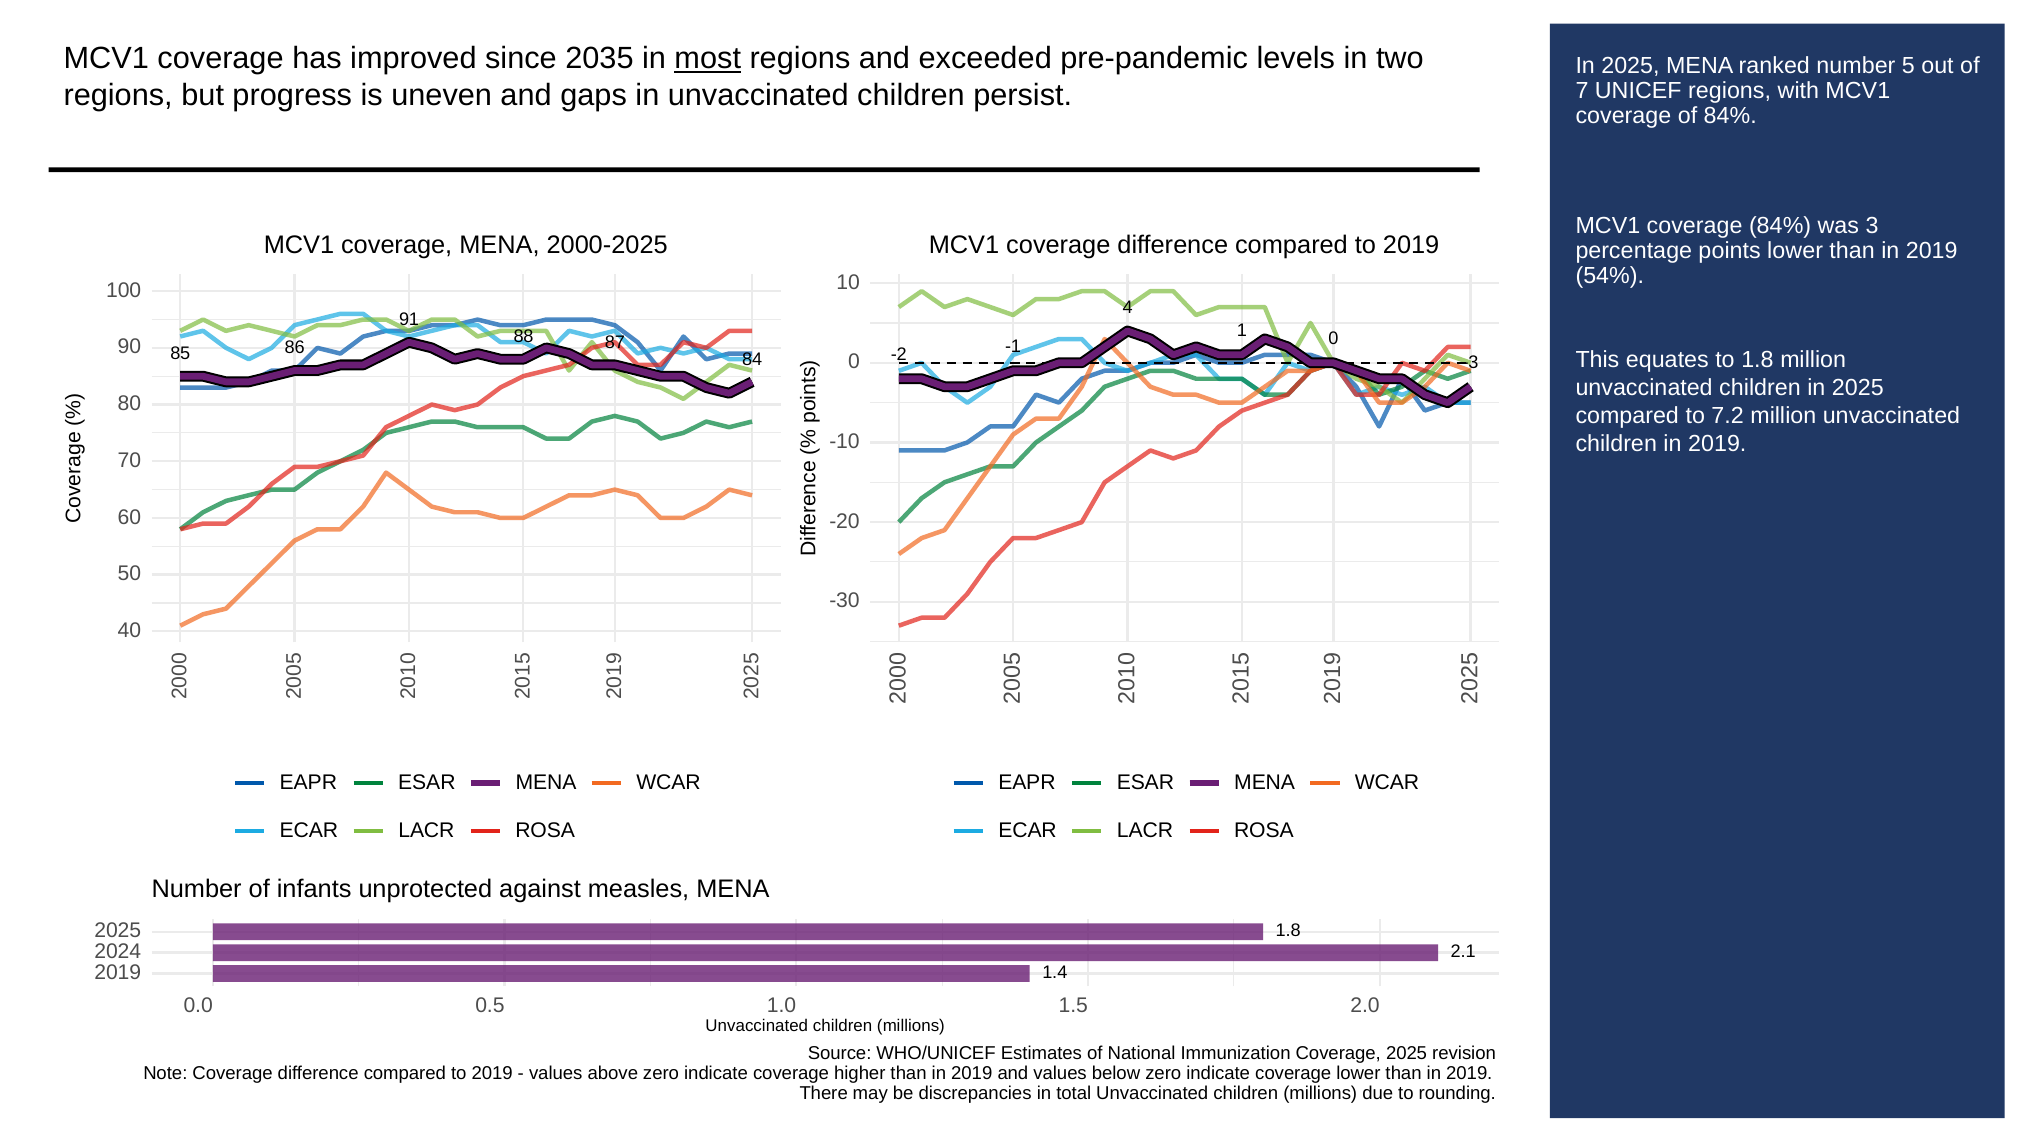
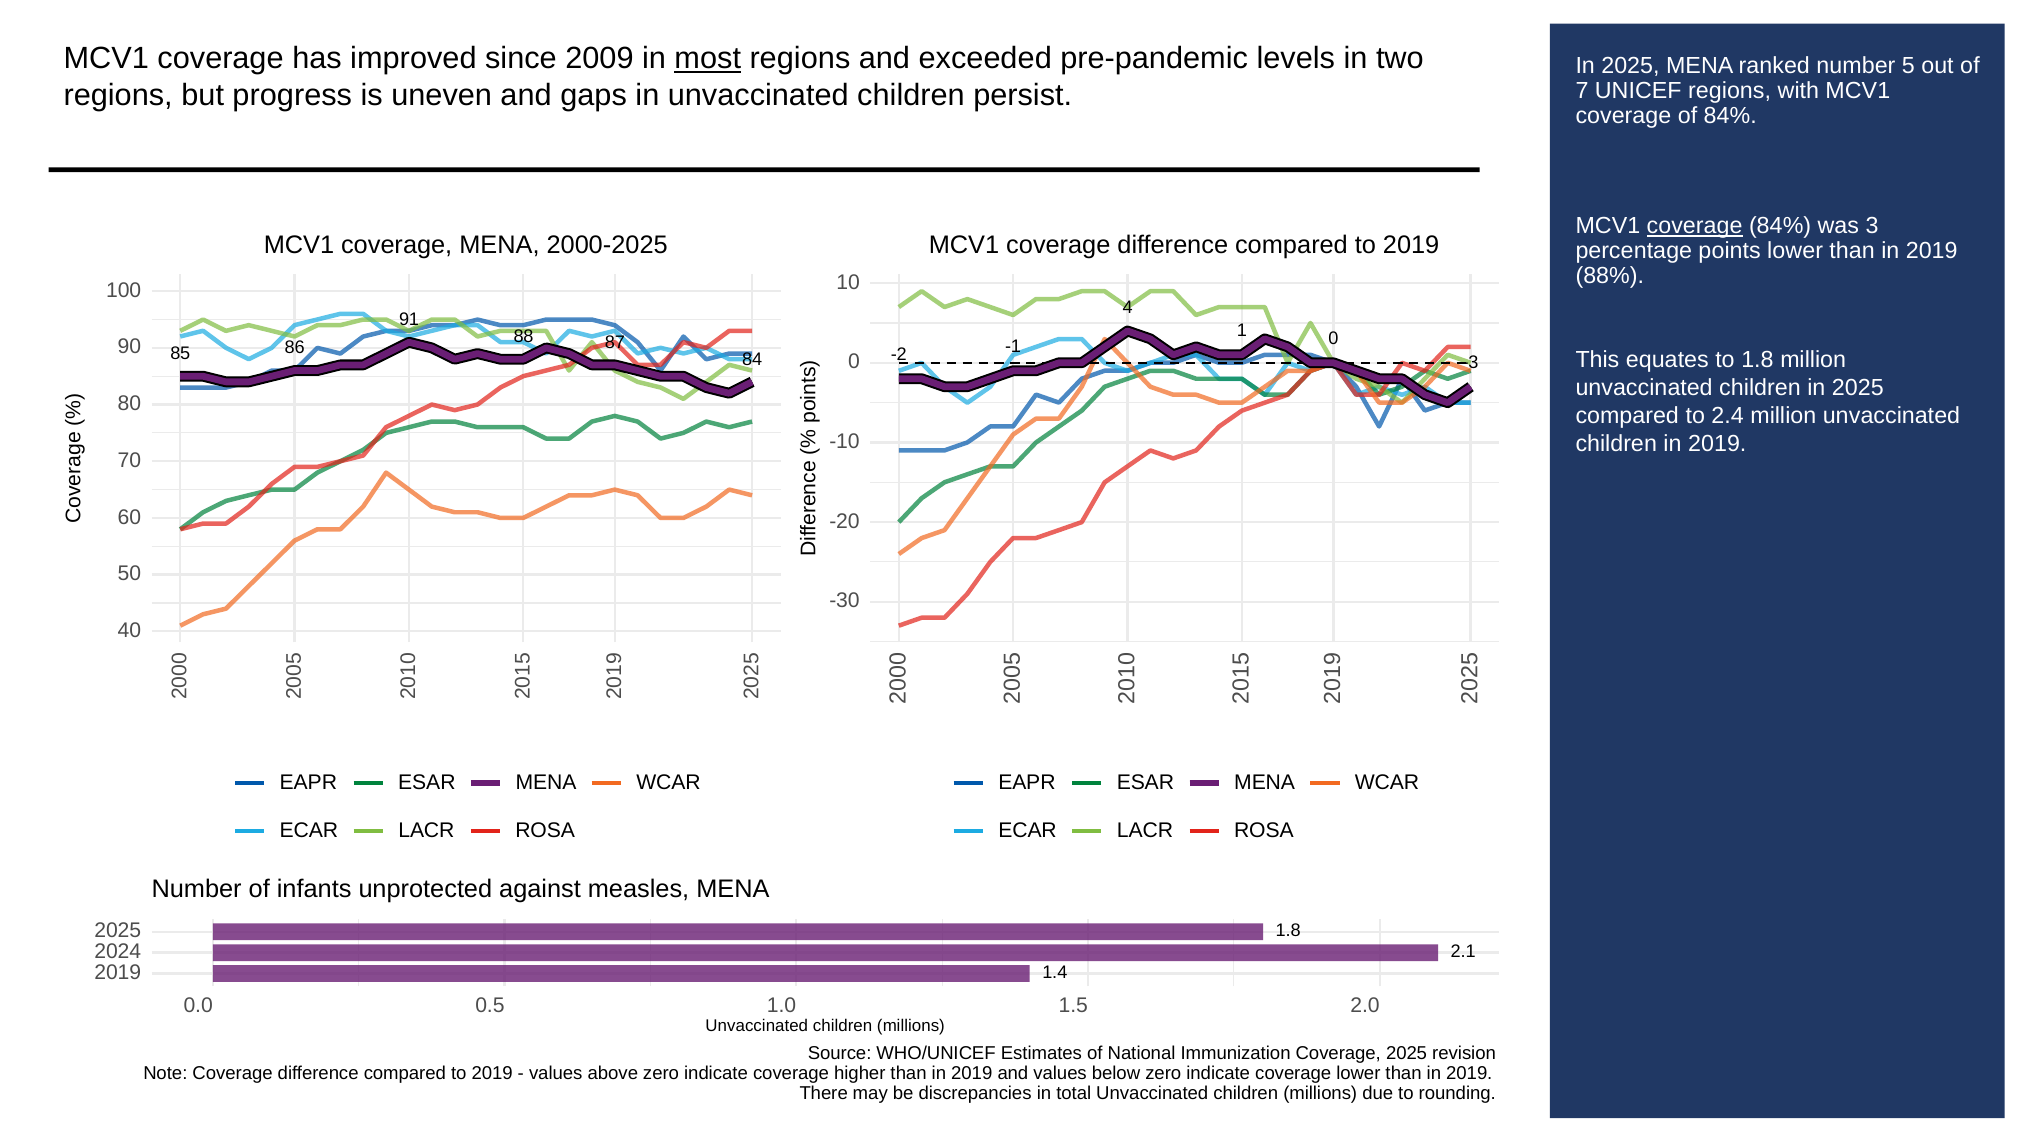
2035: 2035 -> 2009
coverage at (1695, 226) underline: none -> present
54%: 54% -> 88%
7.2: 7.2 -> 2.4
